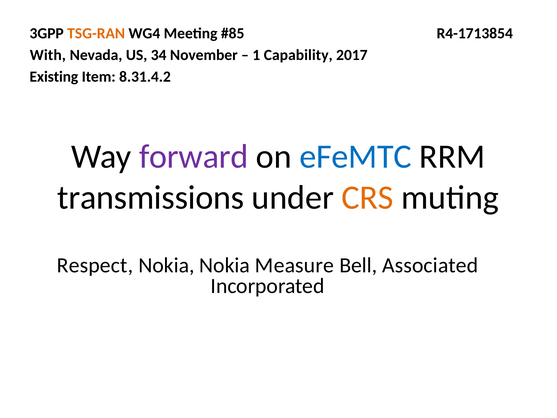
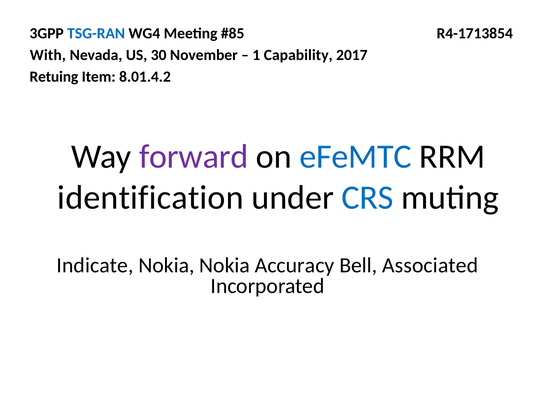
TSG-RAN colour: orange -> blue
34: 34 -> 30
Existing: Existing -> Retuing
8.31.4.2: 8.31.4.2 -> 8.01.4.2
transmissions: transmissions -> identification
CRS colour: orange -> blue
Respect: Respect -> Indicate
Measure: Measure -> Accuracy
